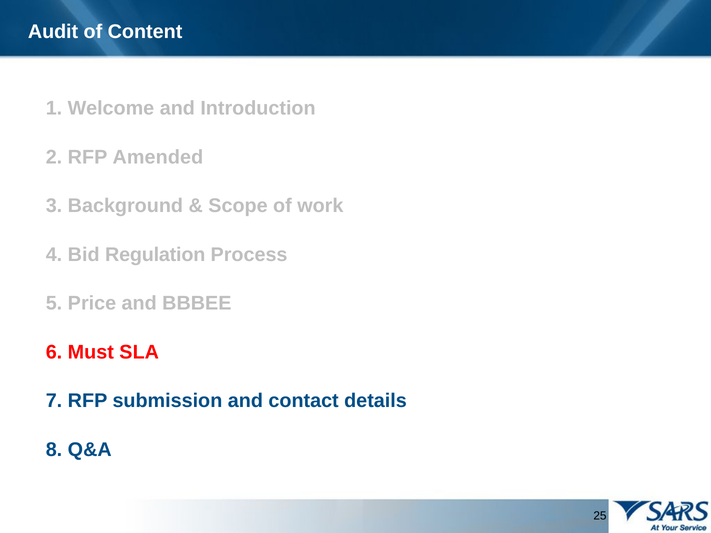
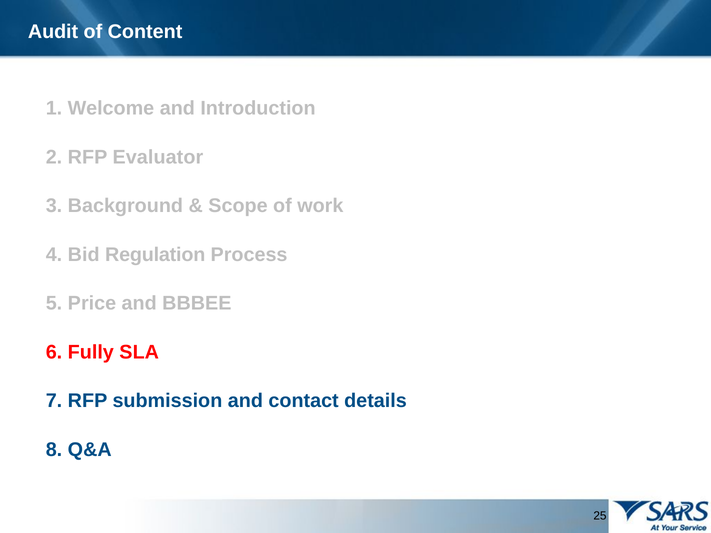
Amended: Amended -> Evaluator
Must: Must -> Fully
